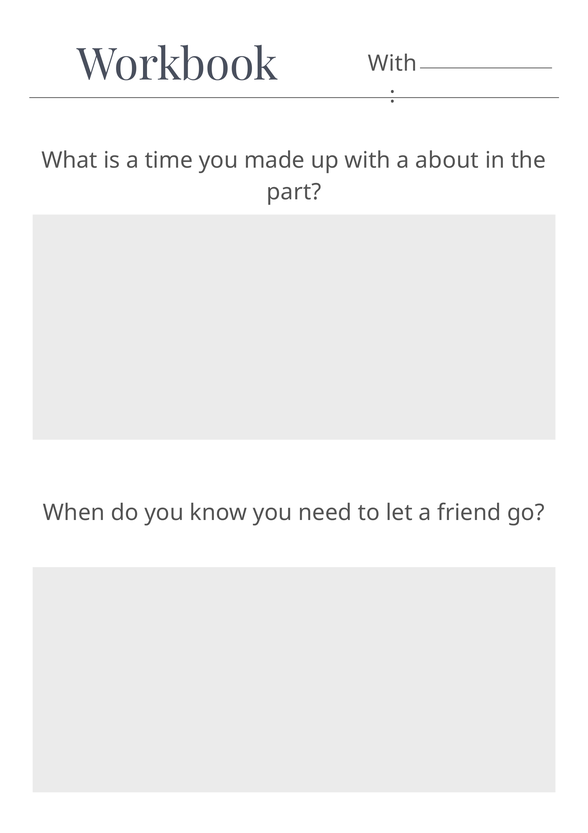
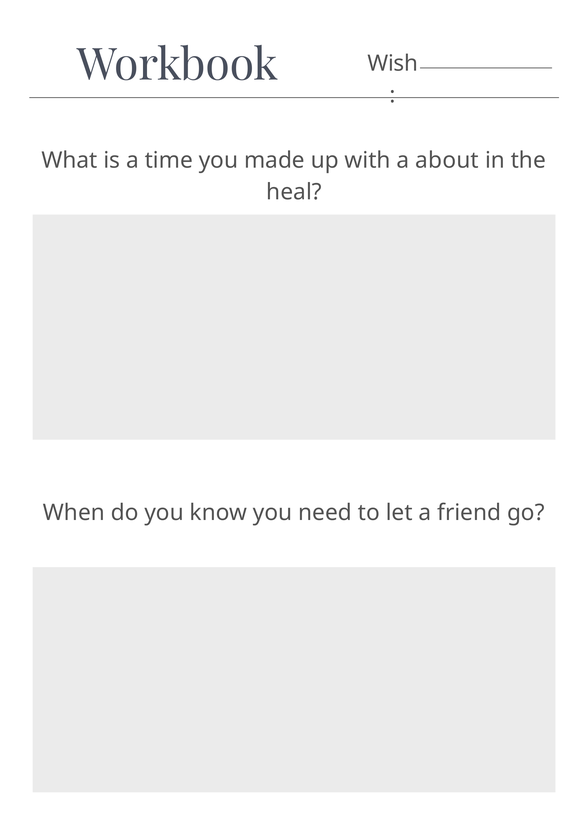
With at (392, 63): With -> Wish
part: part -> heal
